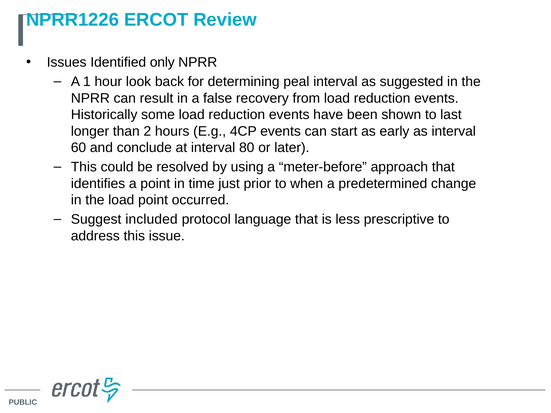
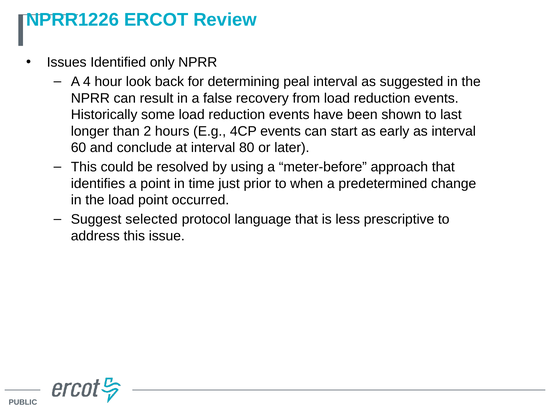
1: 1 -> 4
included: included -> selected
